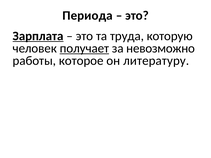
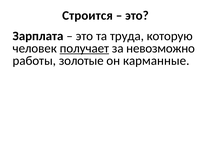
Периода: Периода -> Строится
Зарплата underline: present -> none
которое: которое -> золотые
литературу: литературу -> карманные
